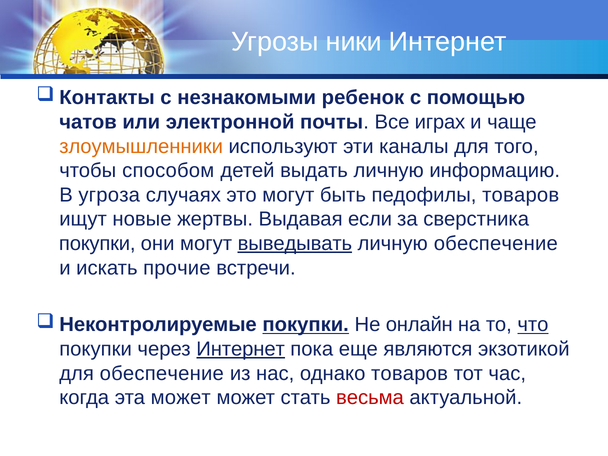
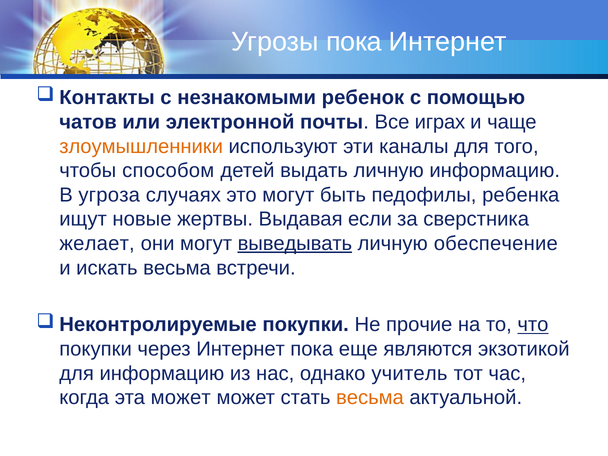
Угрозы ники: ники -> пока
педофилы товаров: товаров -> ребенка
покупки at (97, 244): покупки -> желает
искать прочие: прочие -> весьма
покупки at (306, 325) underline: present -> none
онлайн: онлайн -> прочие
Интернет at (241, 349) underline: present -> none
для обеспечение: обеспечение -> информацию
однако товаров: товаров -> учитель
весьма at (370, 398) colour: red -> orange
